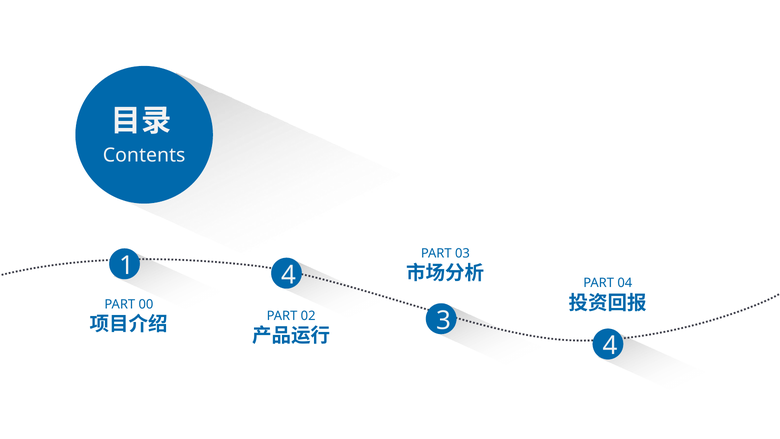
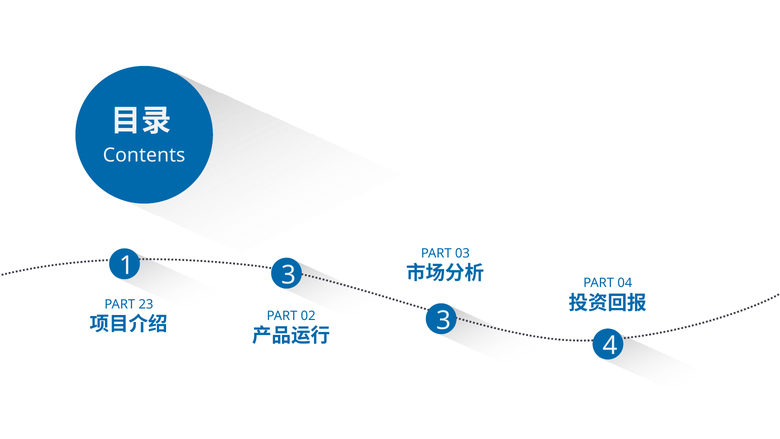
1 4: 4 -> 3
00: 00 -> 23
